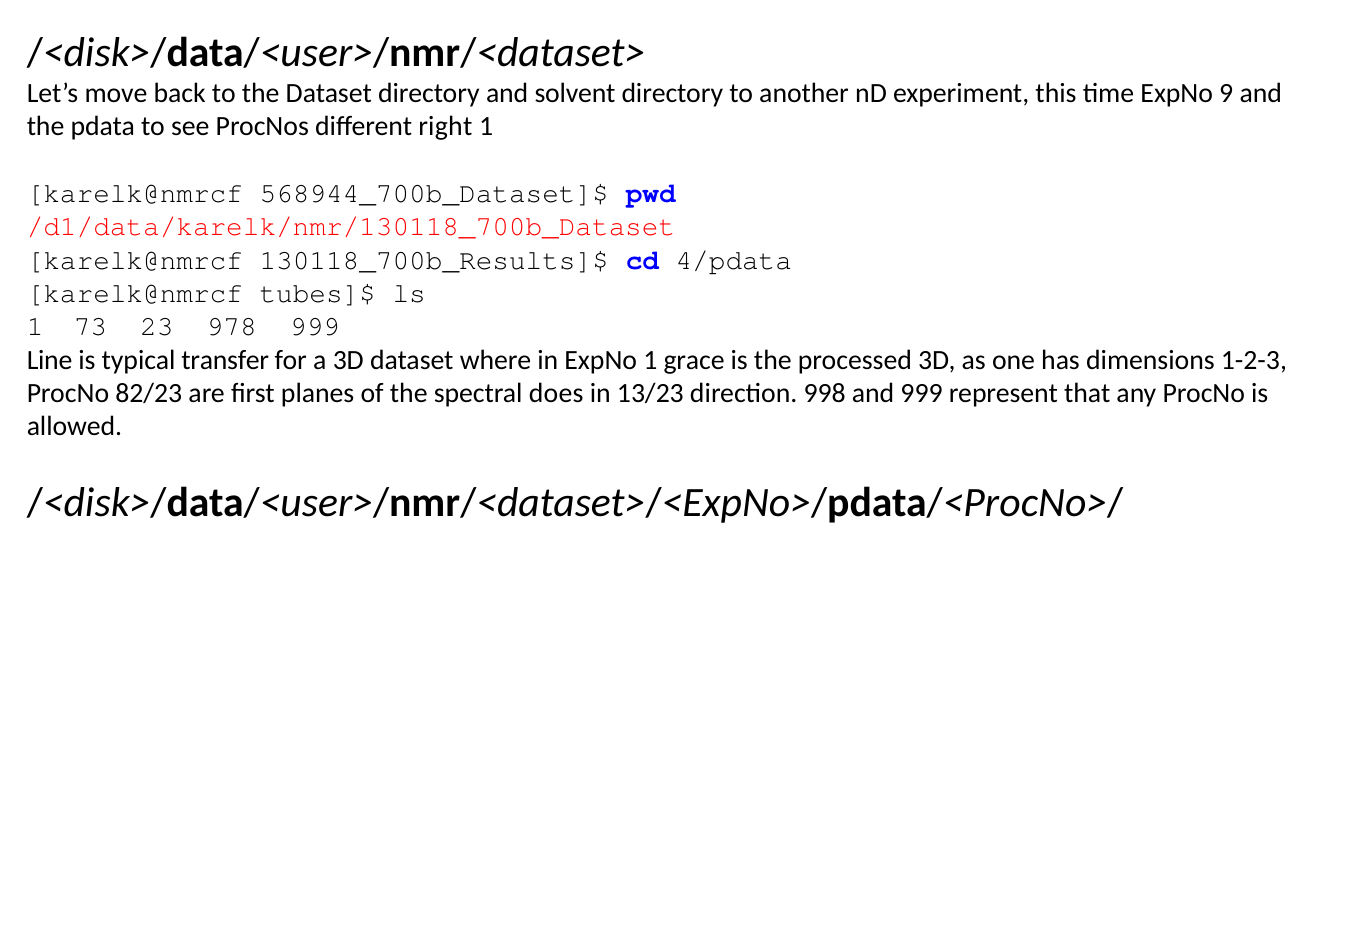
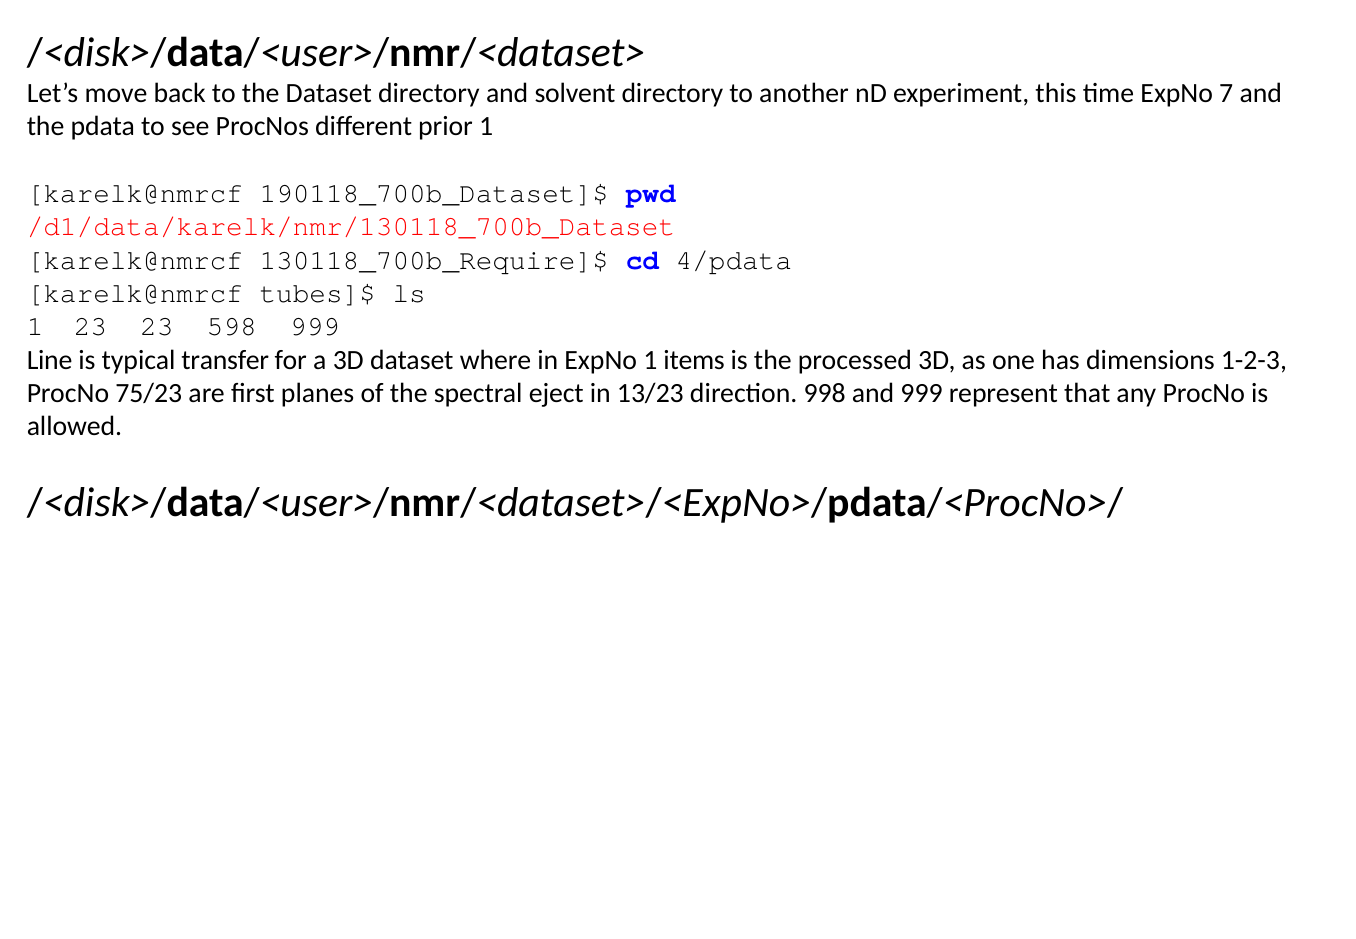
9: 9 -> 7
right: right -> prior
568944_700b_Dataset]$: 568944_700b_Dataset]$ -> 190118_700b_Dataset]$
130118_700b_Results]$: 130118_700b_Results]$ -> 130118_700b_Require]$
1 73: 73 -> 23
978: 978 -> 598
grace: grace -> items
82/23: 82/23 -> 75/23
does: does -> eject
